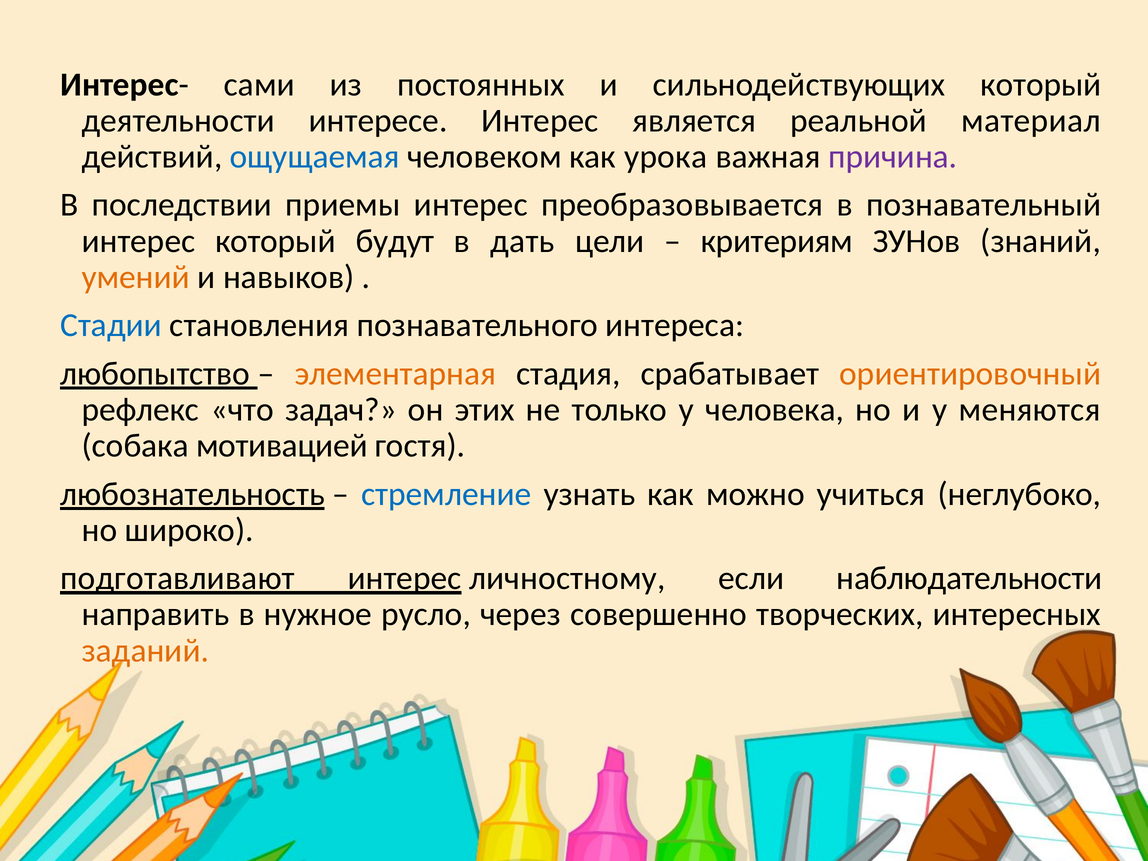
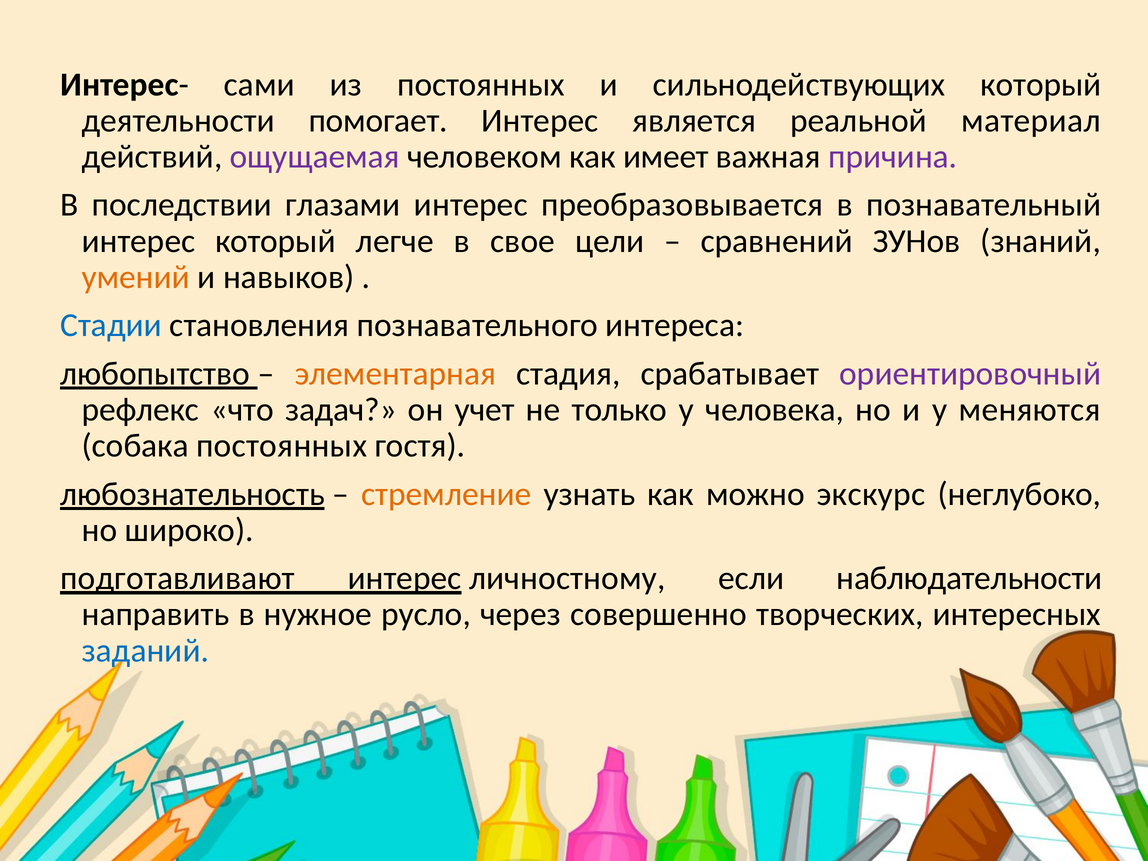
интересе: интересе -> помогает
ощущаемая colour: blue -> purple
урока: урока -> имеет
приемы: приемы -> глазами
будут: будут -> легче
дать: дать -> свое
критериям: критериям -> сравнений
ориентировочный colour: orange -> purple
этих: этих -> учет
собака мотивацией: мотивацией -> постоянных
стремление colour: blue -> orange
учиться: учиться -> экскурс
заданий colour: orange -> blue
